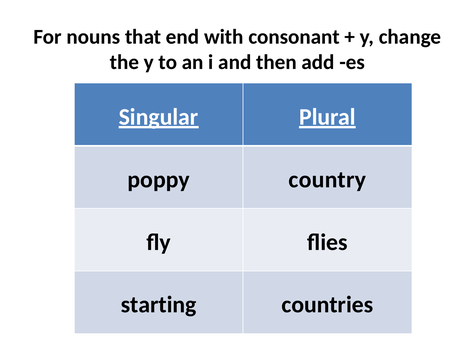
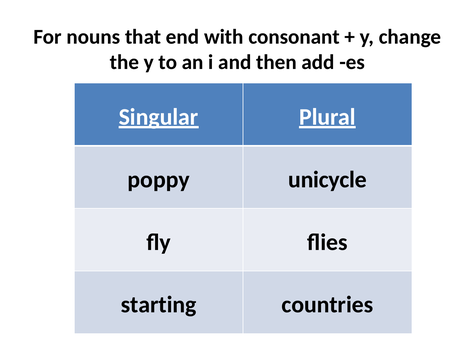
country: country -> unicycle
